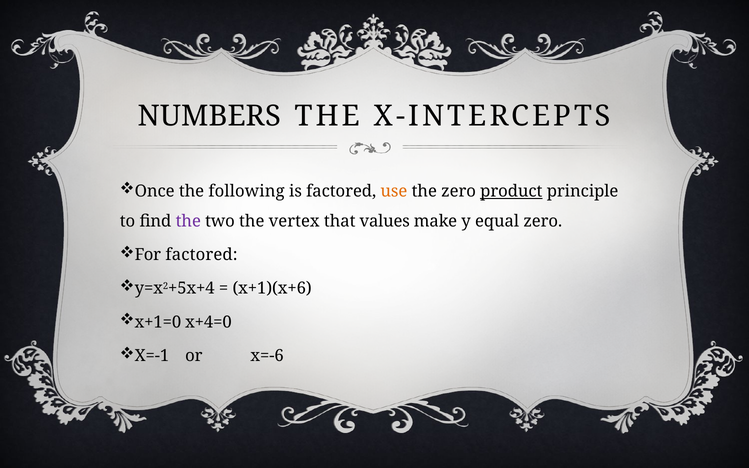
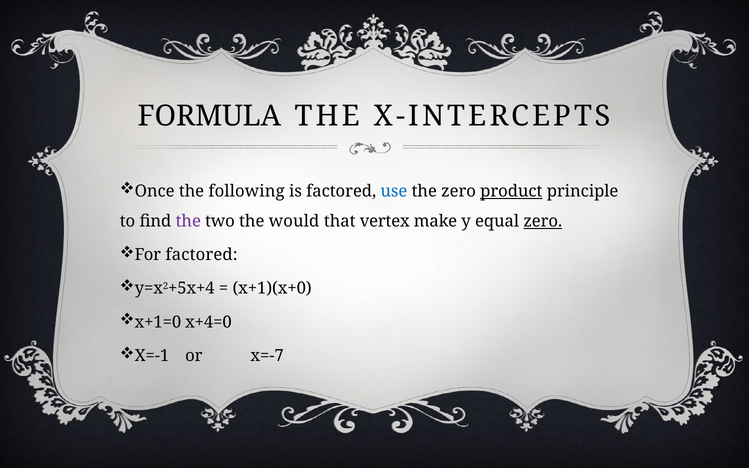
NUMBERS: NUMBERS -> FORMULA
use colour: orange -> blue
vertex: vertex -> would
values: values -> vertex
zero at (543, 221) underline: none -> present
x+1)(x+6: x+1)(x+6 -> x+1)(x+0
x=-6: x=-6 -> x=-7
